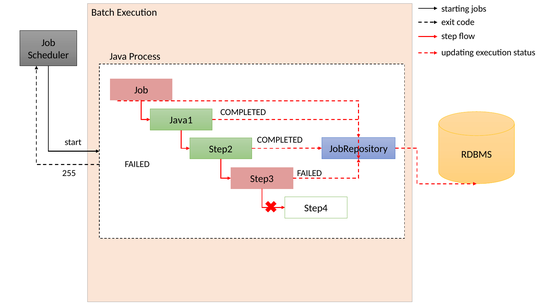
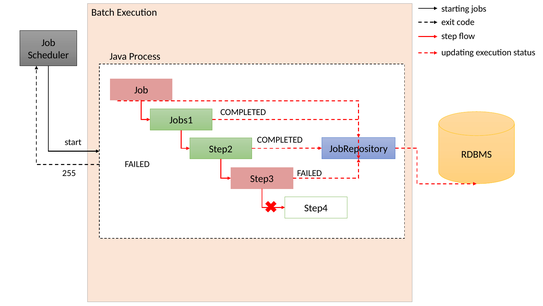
Java1: Java1 -> Jobs1
